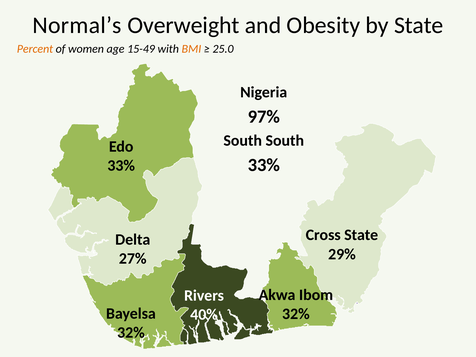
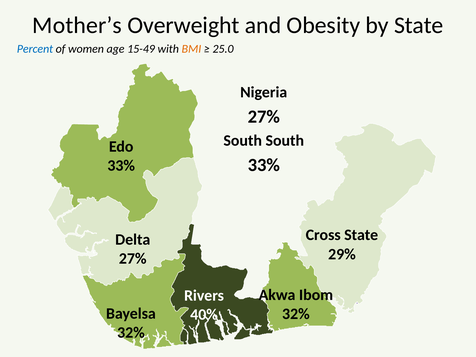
Normal’s: Normal’s -> Mother’s
Percent colour: orange -> blue
97% at (264, 117): 97% -> 27%
